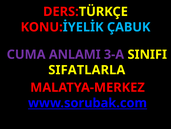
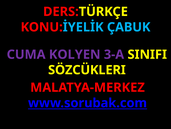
ANLAMI: ANLAMI -> KOLYEN
SIFATLARLA: SIFATLARLA -> SÖZCÜKLERI
